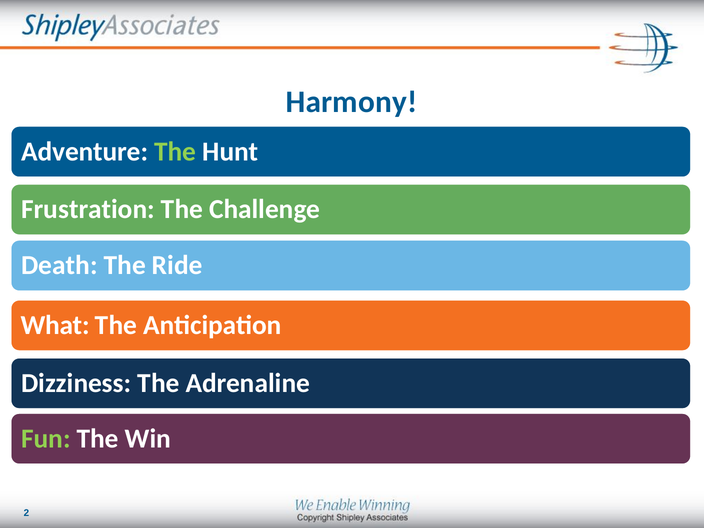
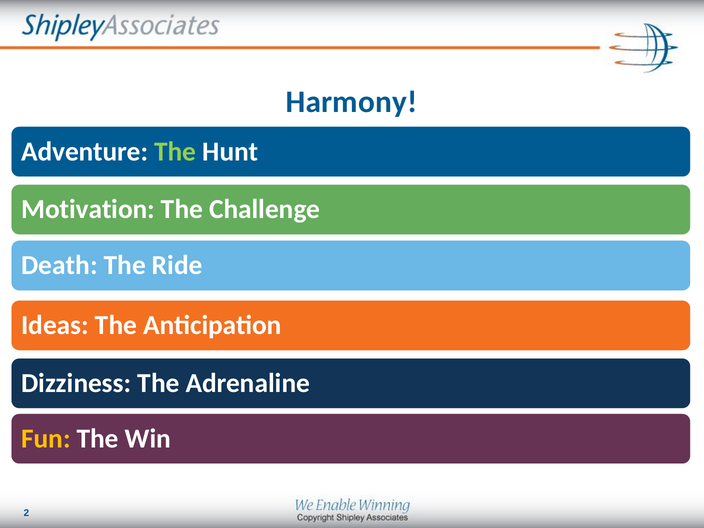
Frustration: Frustration -> Motivation
What: What -> Ideas
Fun colour: light green -> yellow
